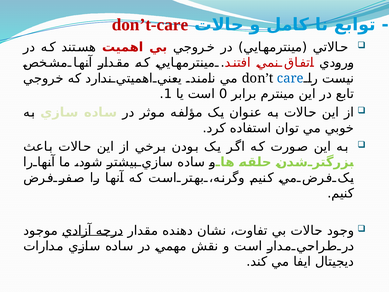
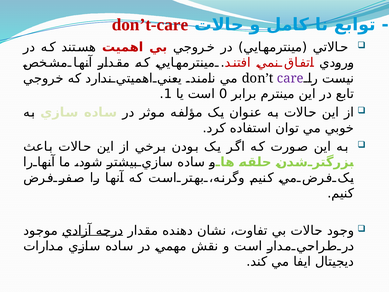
care colour: blue -> purple
